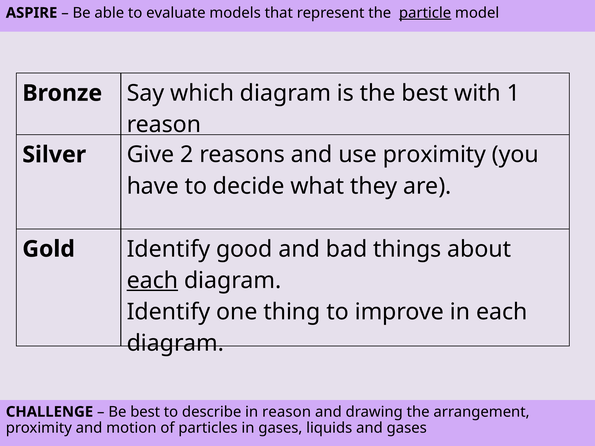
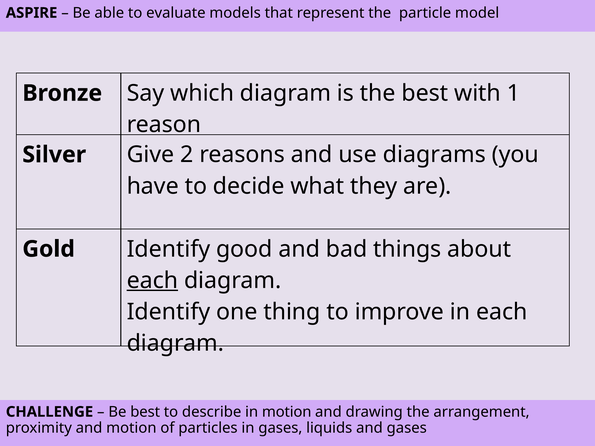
particle underline: present -> none
use proximity: proximity -> diagrams
in reason: reason -> motion
